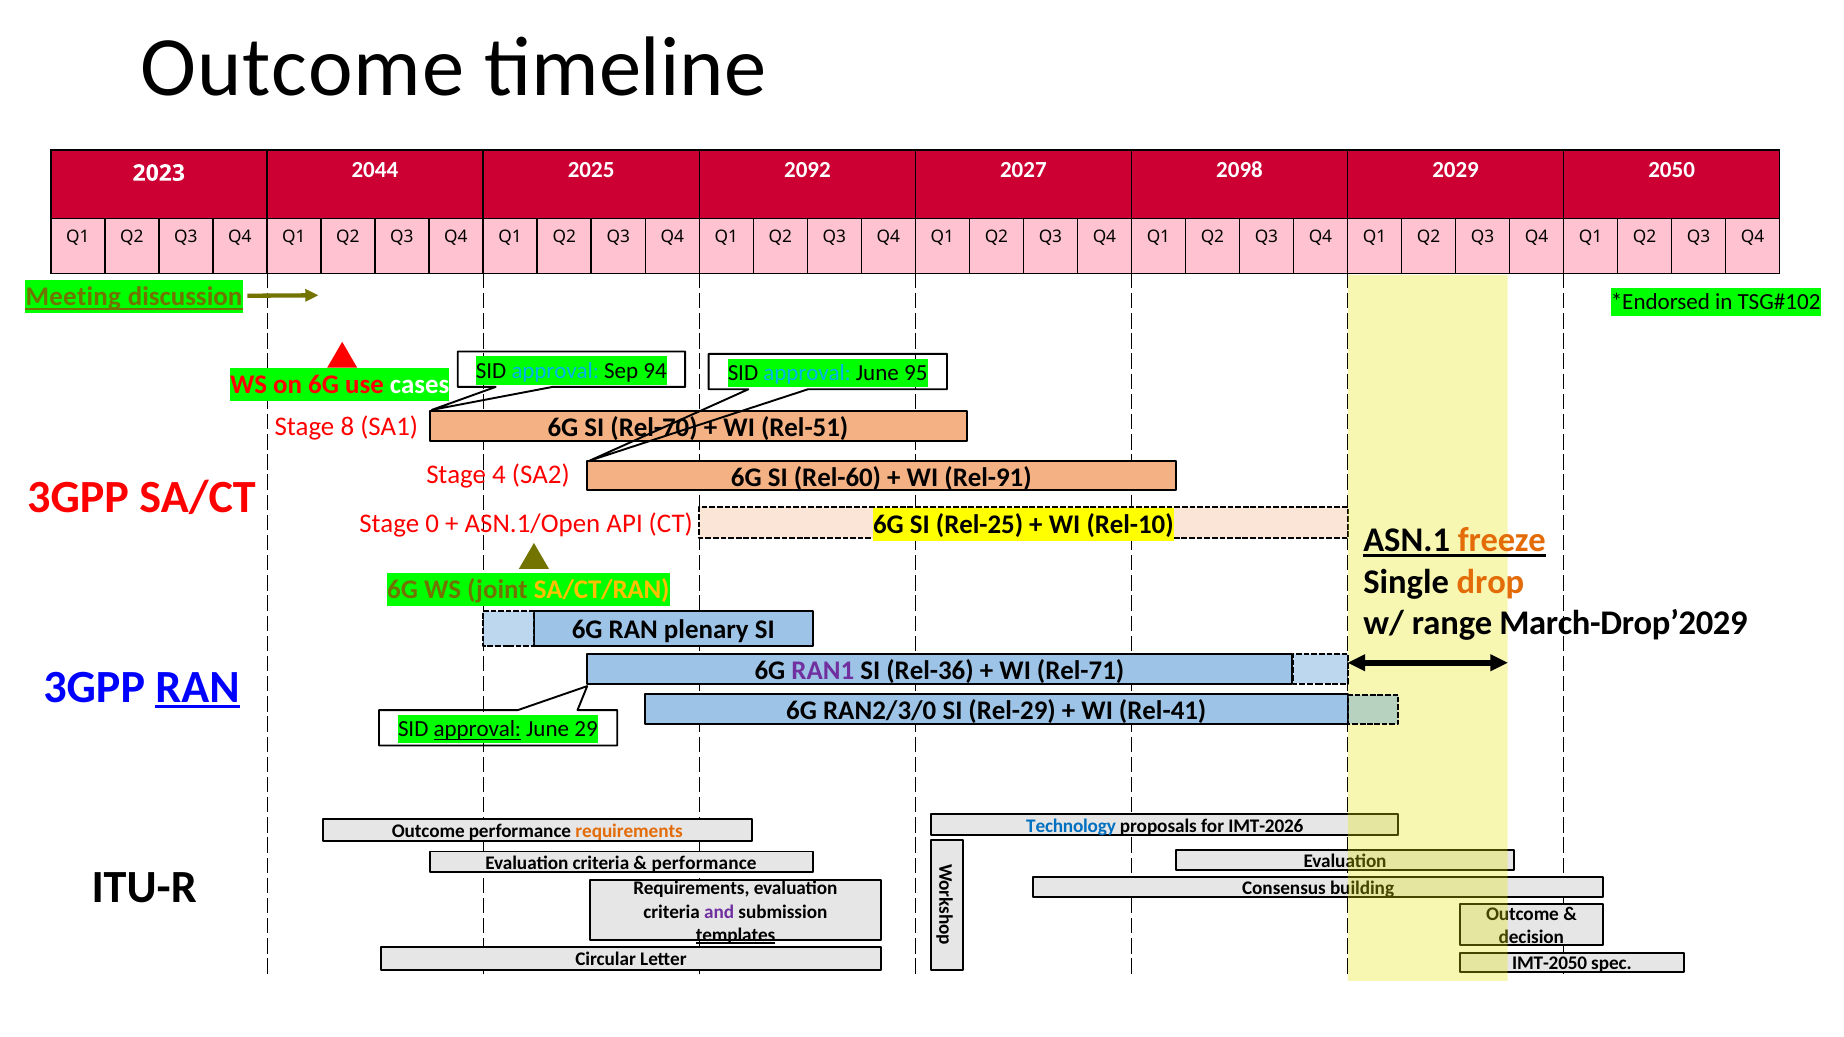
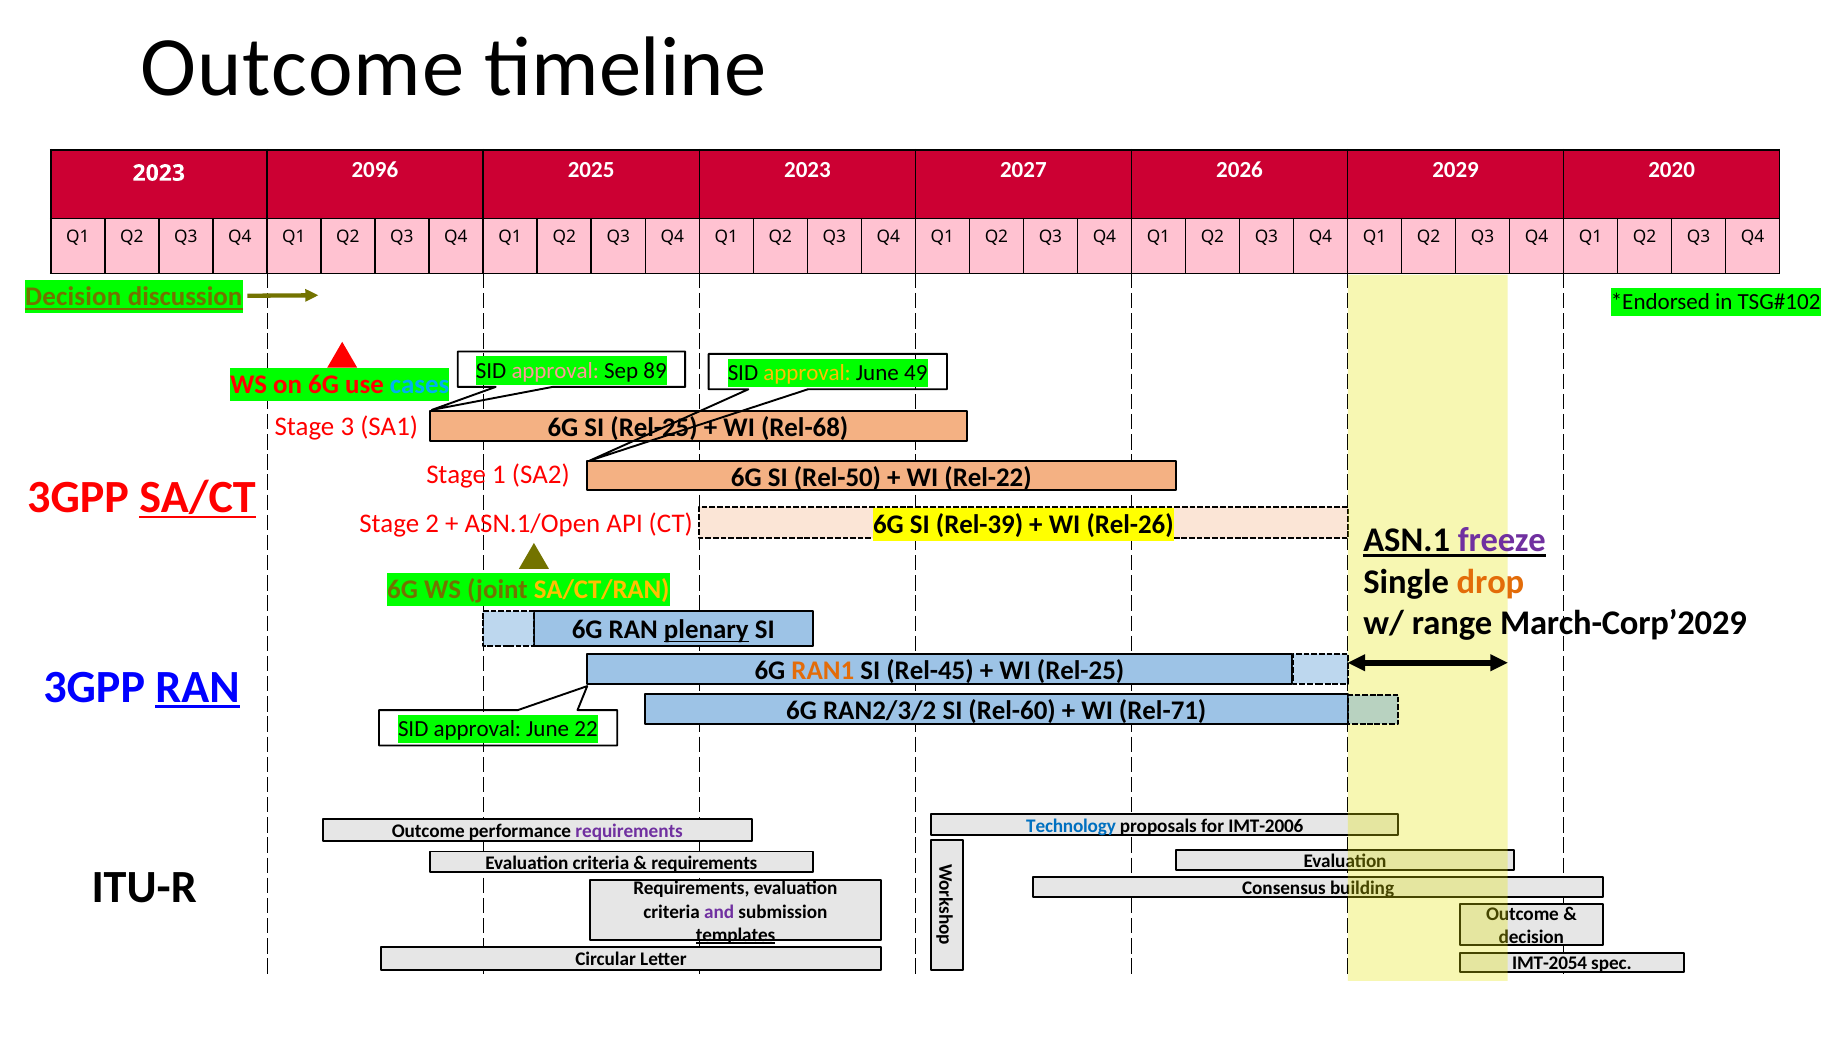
2044: 2044 -> 2096
2025 2092: 2092 -> 2023
2098: 2098 -> 2026
2050: 2050 -> 2020
Meeting at (73, 297): Meeting -> Decision
approval at (555, 371) colour: light blue -> pink
94: 94 -> 89
approval at (807, 373) colour: light blue -> yellow
95: 95 -> 49
cases colour: white -> light blue
8: 8 -> 3
SI Rel-70: Rel-70 -> Rel-25
Rel-51: Rel-51 -> Rel-68
4: 4 -> 1
Rel-60: Rel-60 -> Rel-50
Rel-91: Rel-91 -> Rel-22
SA/CT underline: none -> present
0: 0 -> 2
Rel-25: Rel-25 -> Rel-39
Rel-10: Rel-10 -> Rel-26
freeze colour: orange -> purple
March-Drop’2029: March-Drop’2029 -> March-Corp’2029
plenary underline: none -> present
RAN1 colour: purple -> orange
Rel-36: Rel-36 -> Rel-45
WI Rel-71: Rel-71 -> Rel-25
RAN2/3/0: RAN2/3/0 -> RAN2/3/2
Rel-29: Rel-29 -> Rel-60
Rel-41: Rel-41 -> Rel-71
approval at (477, 730) underline: present -> none
29: 29 -> 22
IMT-2026: IMT-2026 -> IMT-2006
requirements at (629, 831) colour: orange -> purple
performance at (704, 863): performance -> requirements
IMT-2050: IMT-2050 -> IMT-2054
